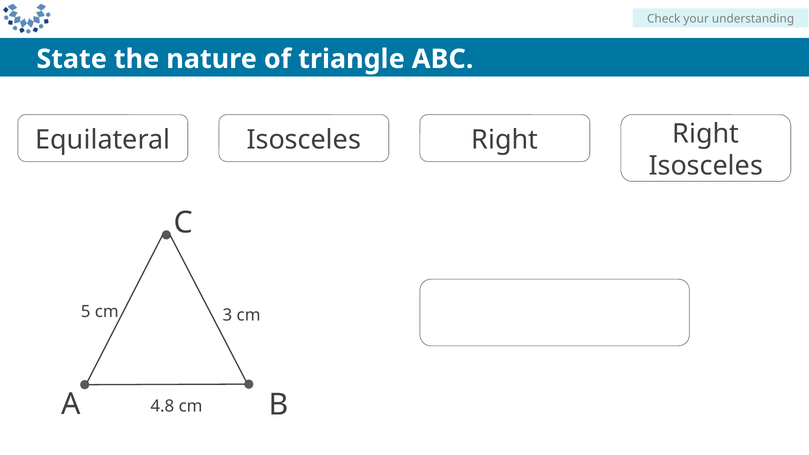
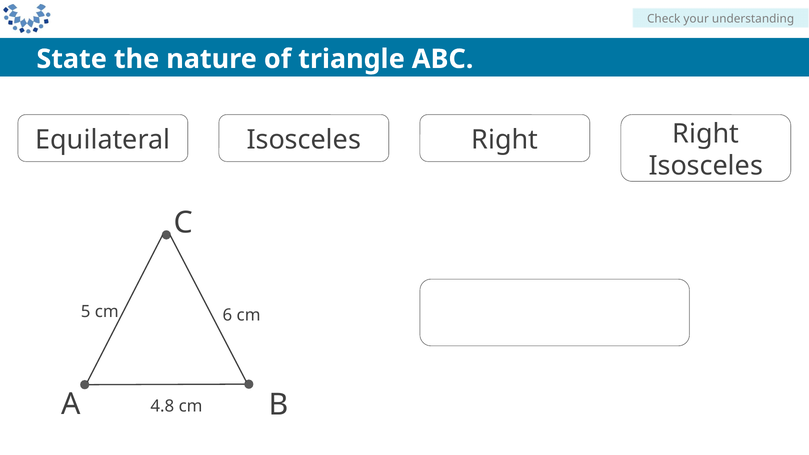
3: 3 -> 6
